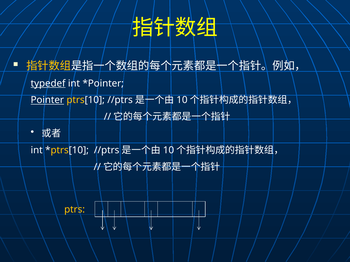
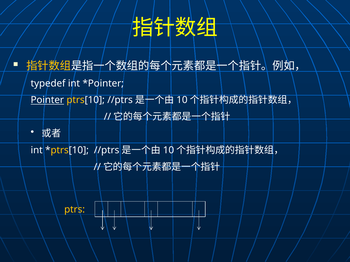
typedef underline: present -> none
